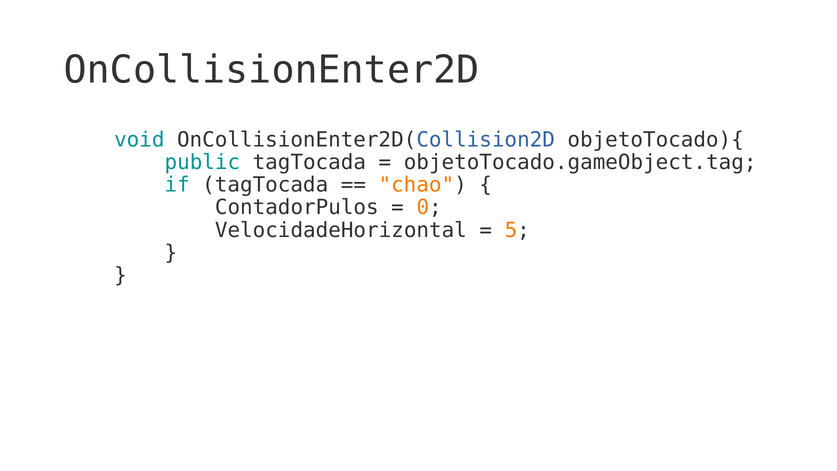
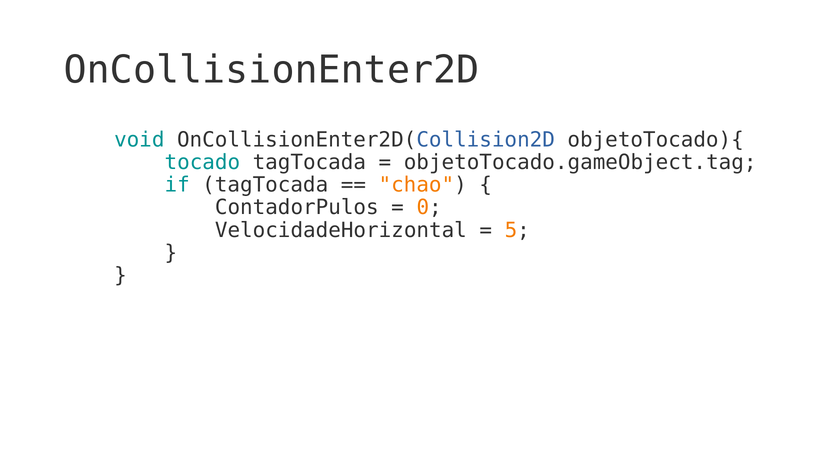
public: public -> tocado
